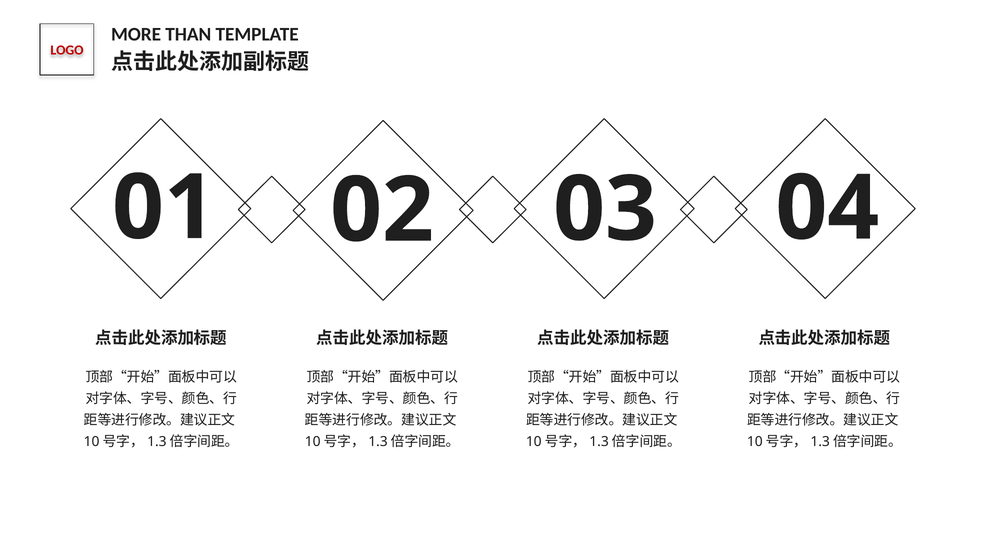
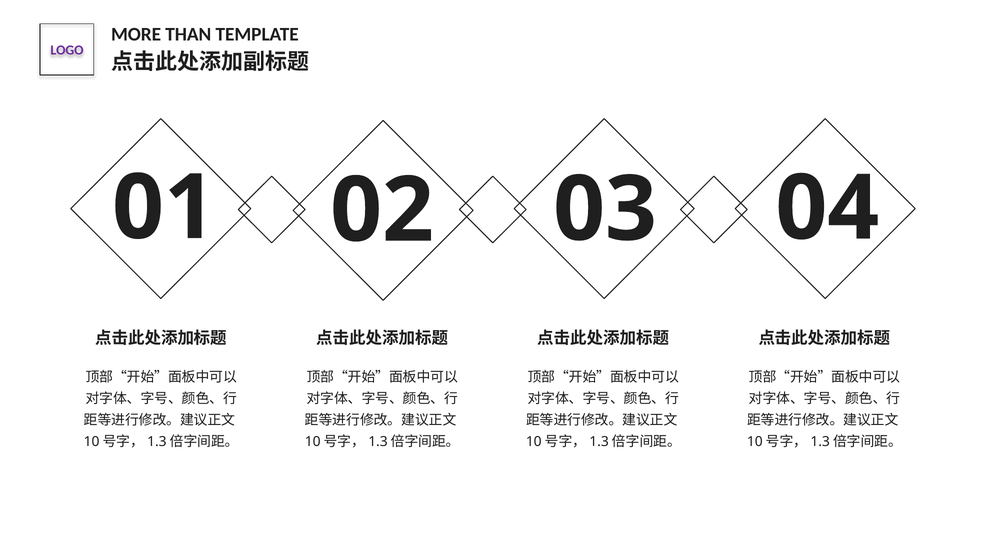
LOGO colour: red -> purple
